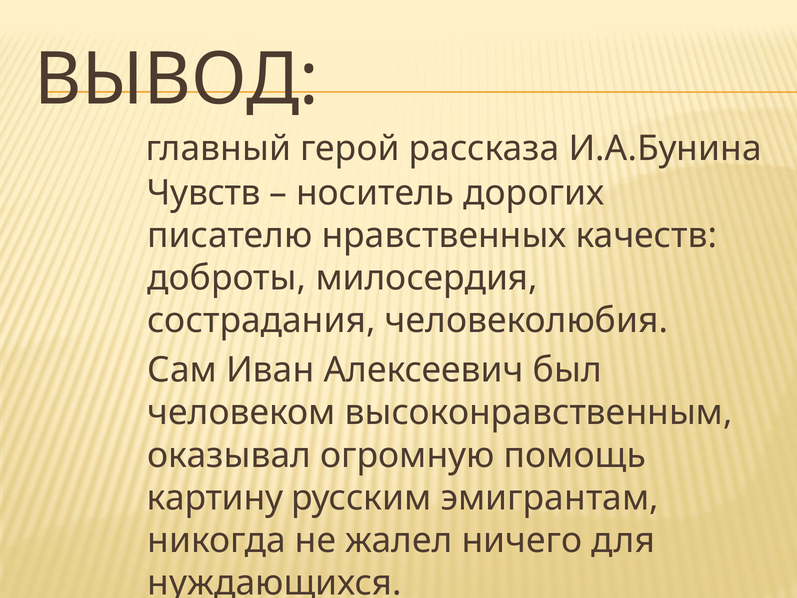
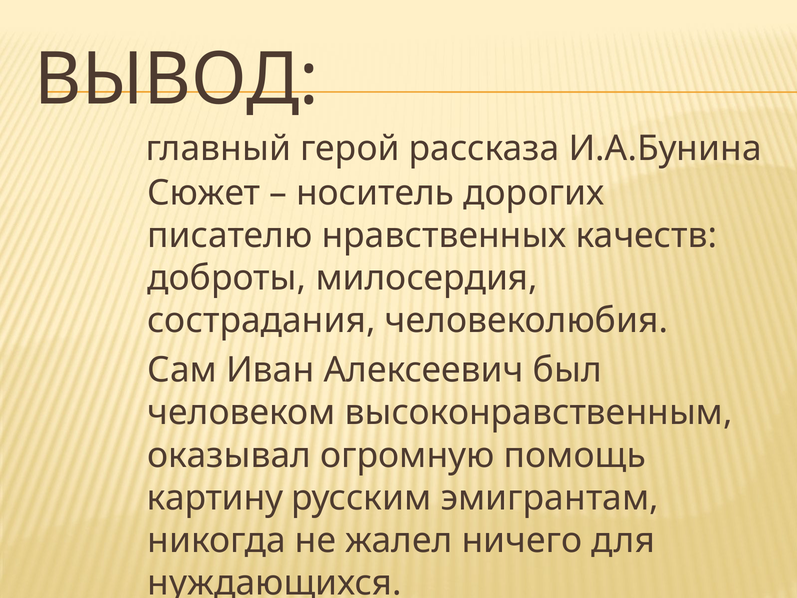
Чувств: Чувств -> Сюжет
